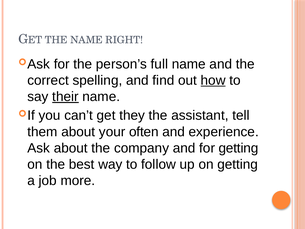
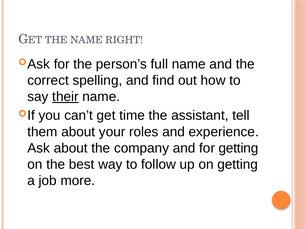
how underline: present -> none
they: they -> time
often: often -> roles
